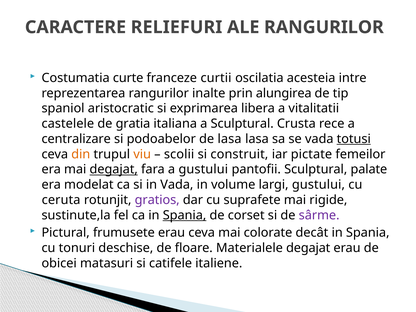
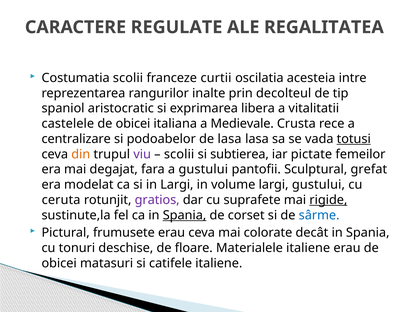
RELIEFURI: RELIEFURI -> REGULATE
ALE RANGURILOR: RANGURILOR -> REGALITATEA
Costumatia curte: curte -> scolii
alungirea: alungirea -> decolteul
gratia at (133, 124): gratia -> obicei
a Sculptural: Sculptural -> Medievale
viu colour: orange -> purple
construit: construit -> subtierea
degajat at (114, 169) underline: present -> none
palate: palate -> grefat
in Vada: Vada -> Largi
rigide underline: none -> present
sârme colour: purple -> blue
Materialele degajat: degajat -> italiene
